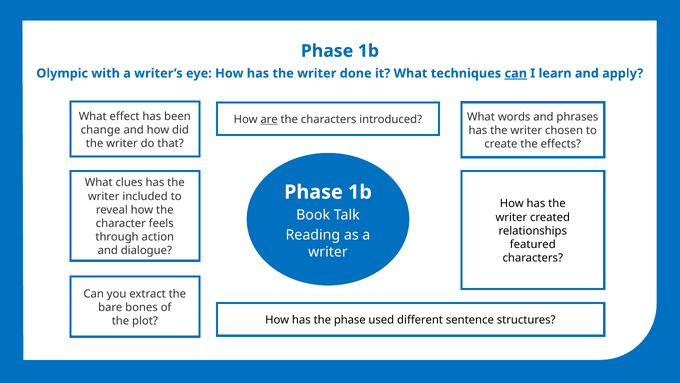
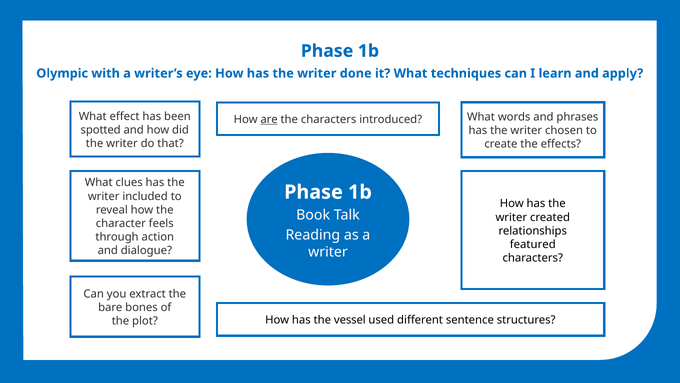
can at (516, 73) underline: present -> none
change: change -> spotted
the phase: phase -> vessel
